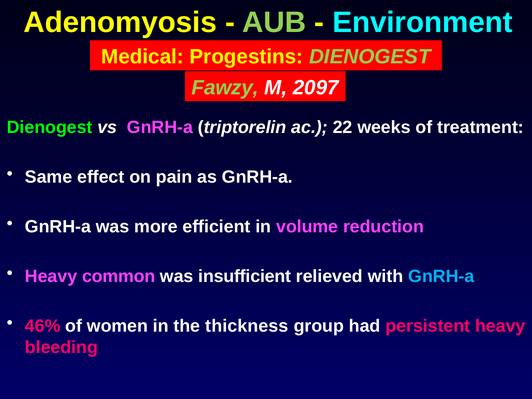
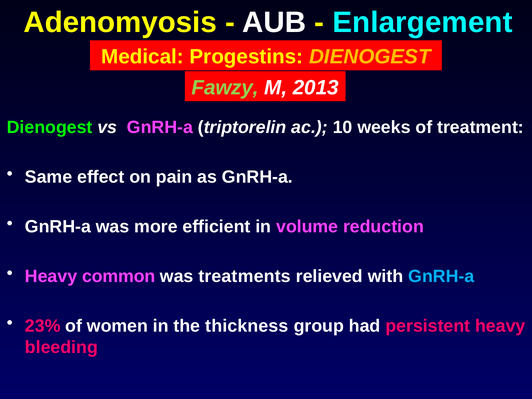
AUB colour: light green -> white
Environment: Environment -> Enlargement
DIENOGEST at (370, 57) colour: light green -> yellow
2097: 2097 -> 2013
22: 22 -> 10
insufficient: insufficient -> treatments
46%: 46% -> 23%
